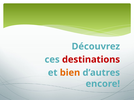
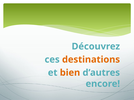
destinations colour: red -> orange
